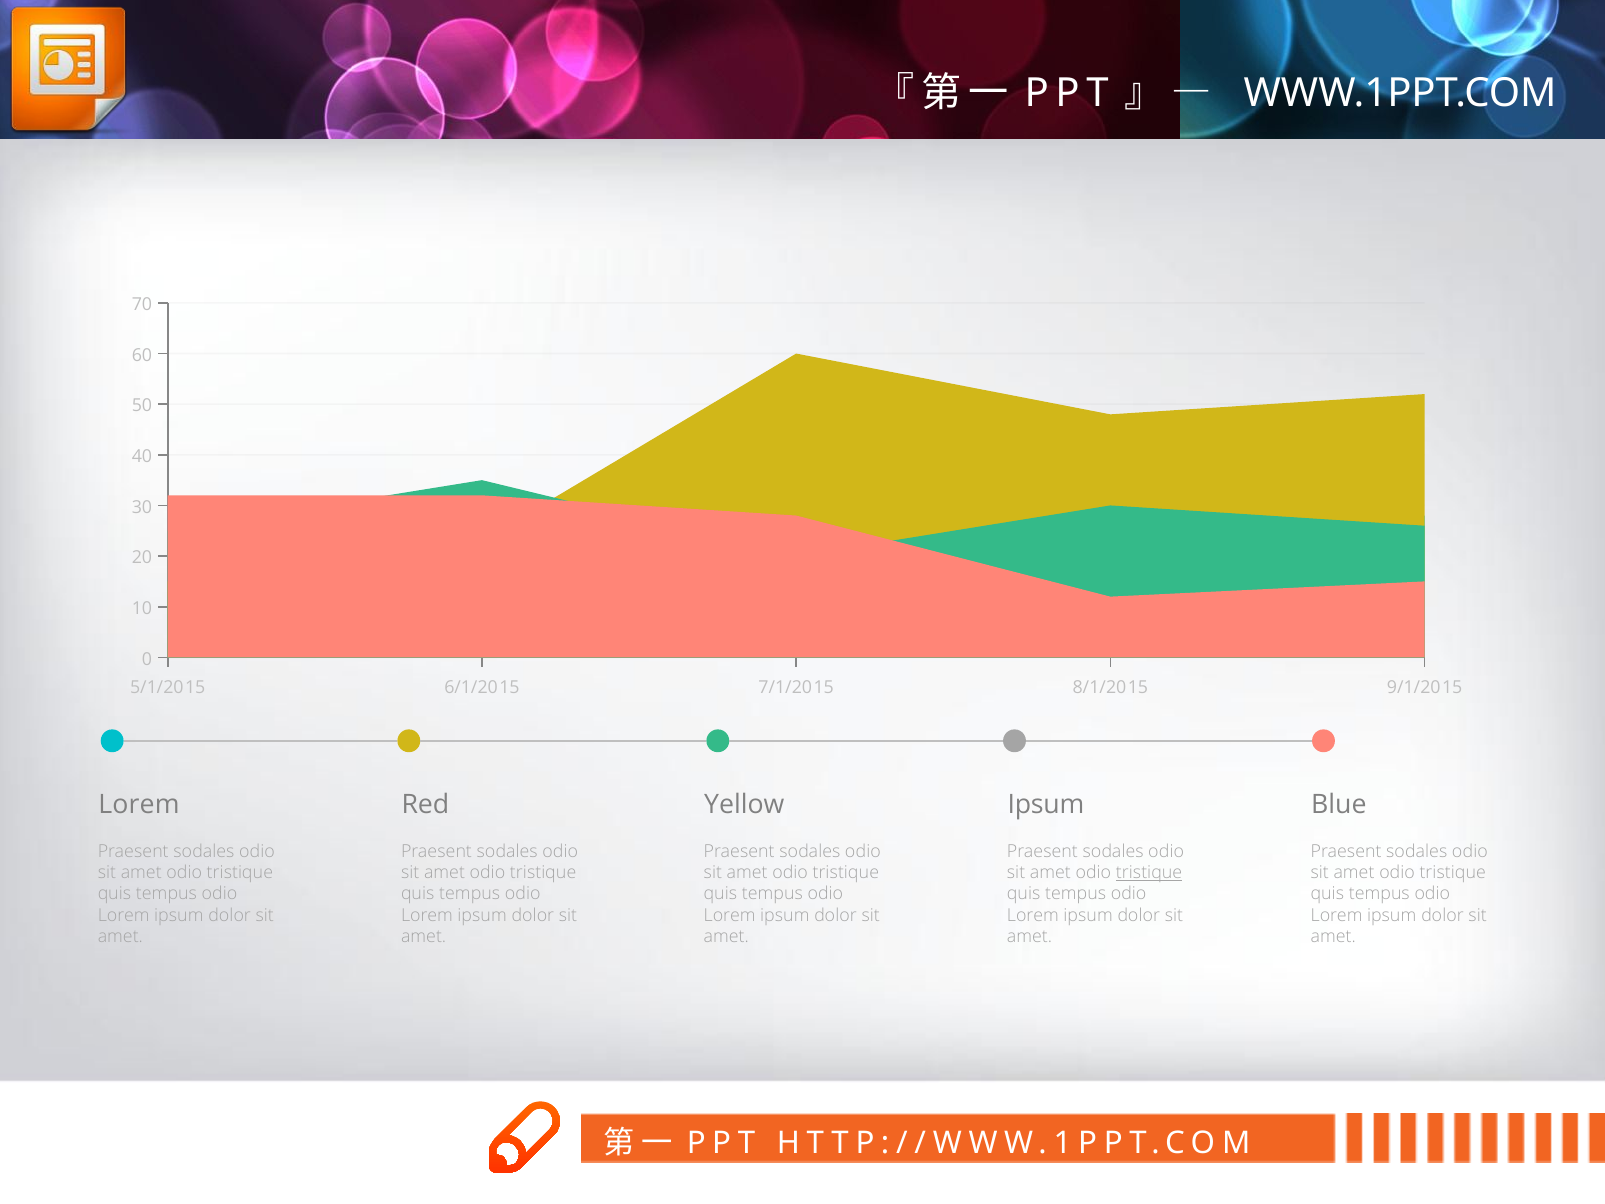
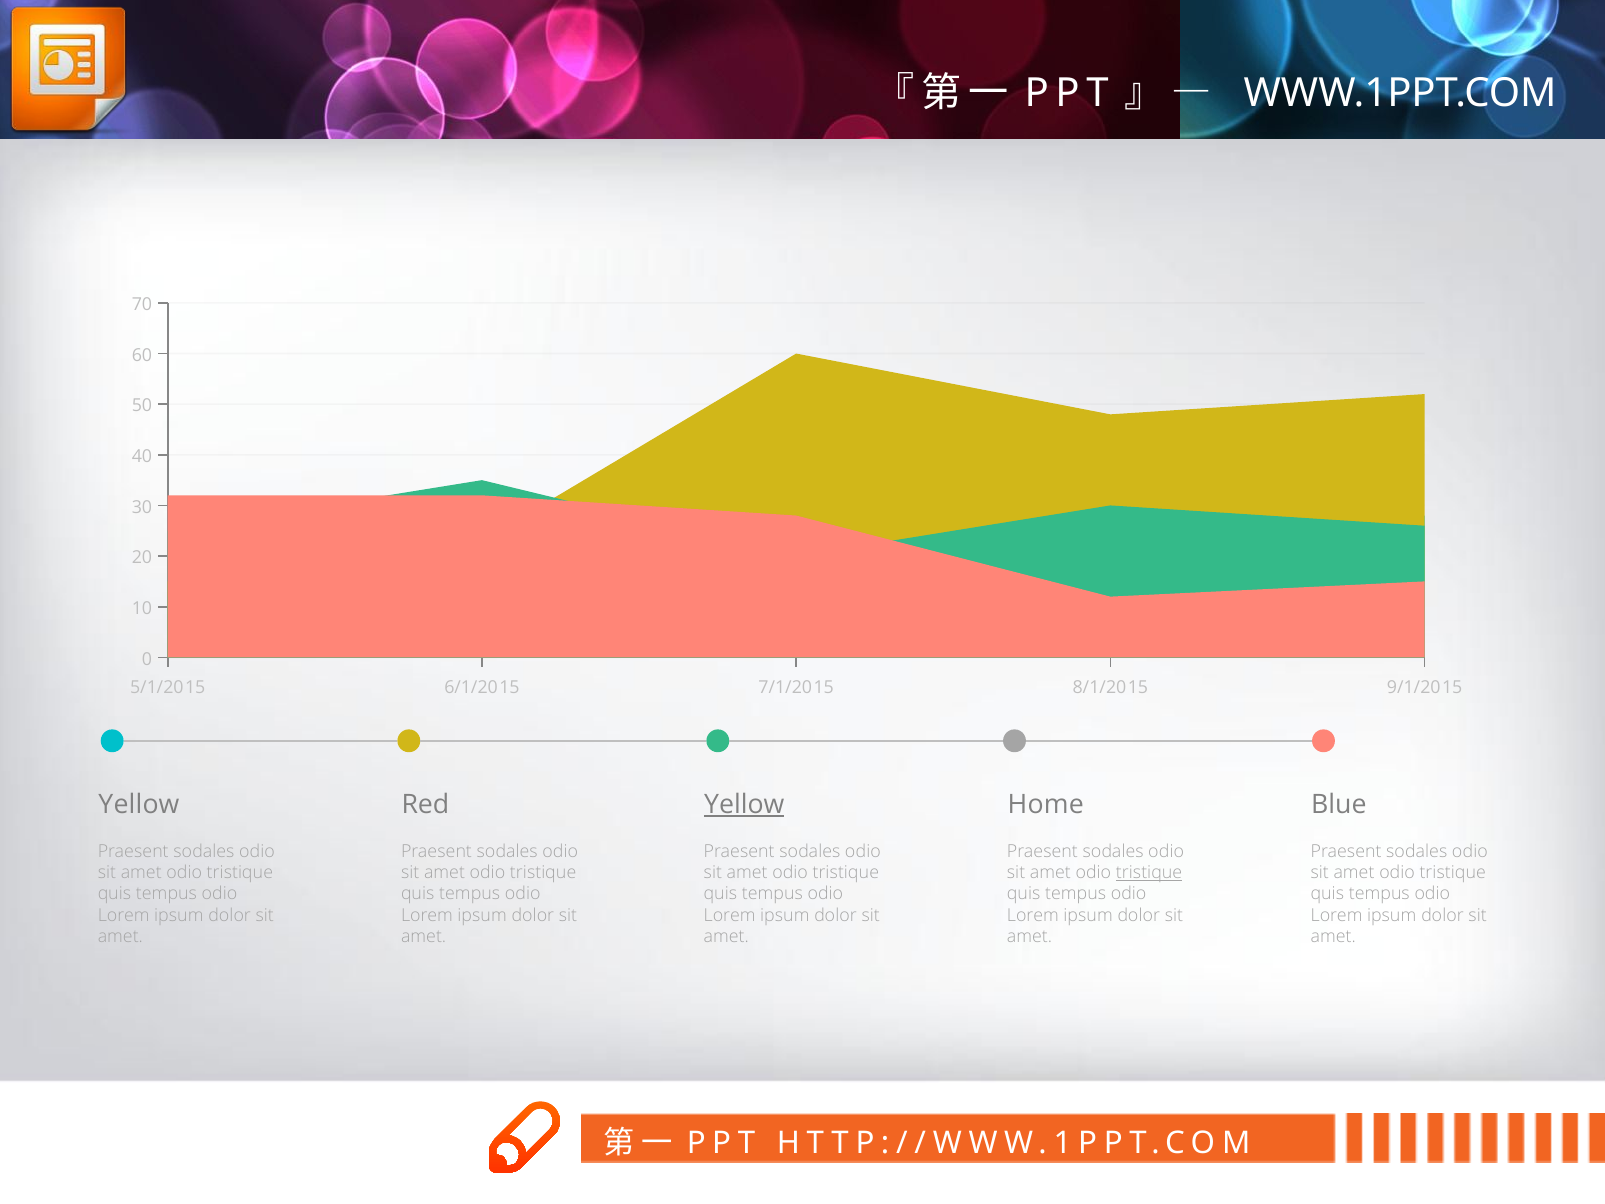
Lorem at (139, 804): Lorem -> Yellow
Yellow at (744, 804) underline: none -> present
Ipsum at (1046, 804): Ipsum -> Home
